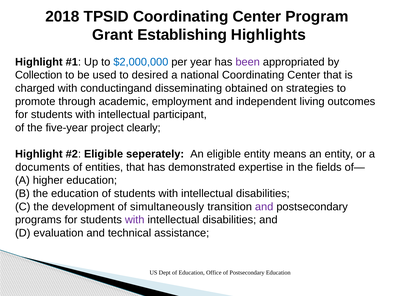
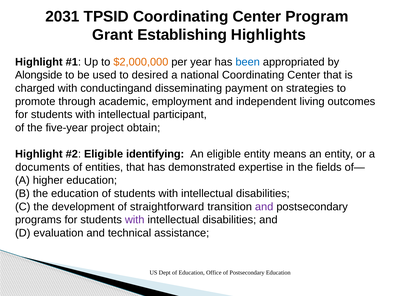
2018: 2018 -> 2031
$2,000,000 colour: blue -> orange
been colour: purple -> blue
Collection: Collection -> Alongside
obtained: obtained -> payment
clearly: clearly -> obtain
seperately: seperately -> identifying
simultaneously: simultaneously -> straightforward
